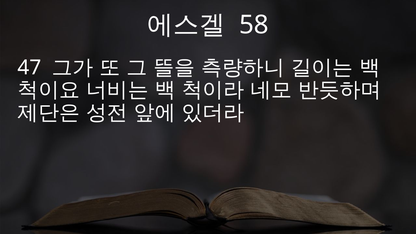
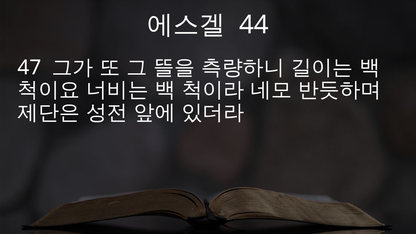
58: 58 -> 44
